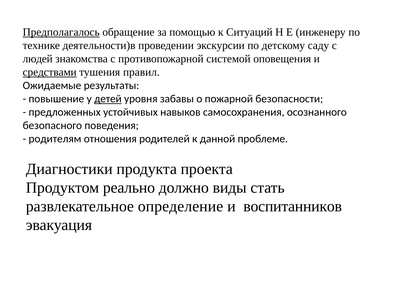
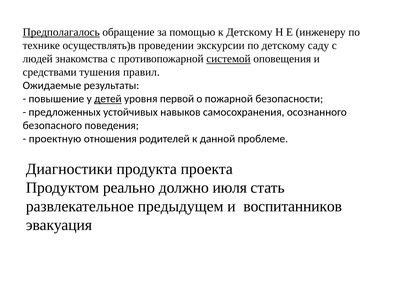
к Ситуаций: Ситуаций -> Детскому
деятельности)в: деятельности)в -> осуществлять)в
системой underline: none -> present
средствами underline: present -> none
забавы: забавы -> первой
родителям: родителям -> проектную
виды: виды -> июля
определение: определение -> предыдущем
